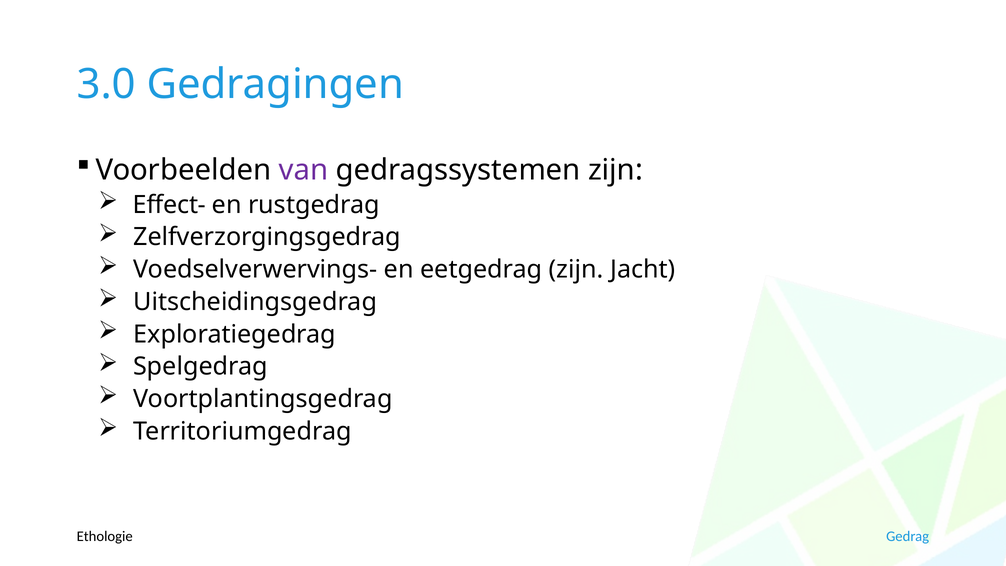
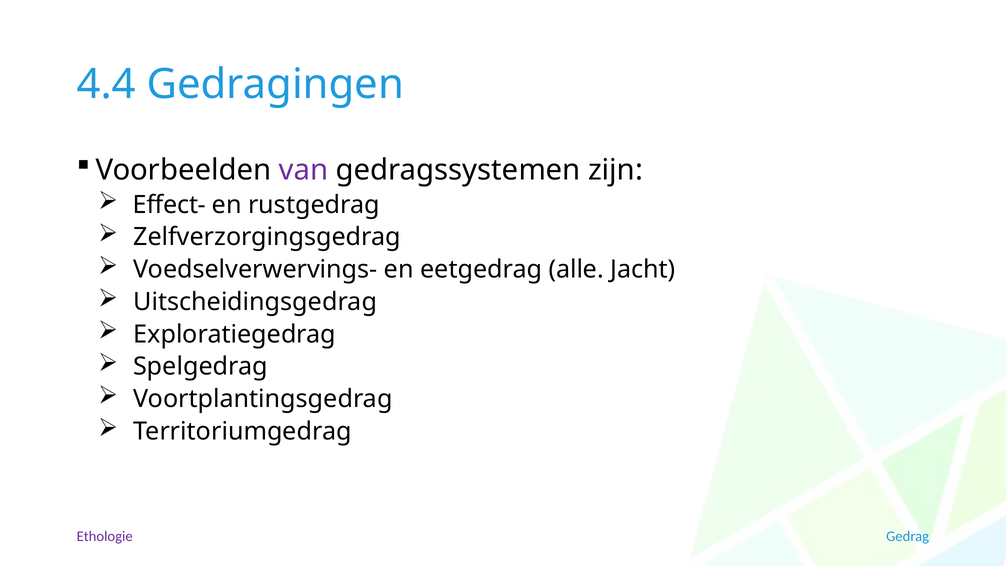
3.0: 3.0 -> 4.4
eetgedrag zijn: zijn -> alle
Ethologie colour: black -> purple
